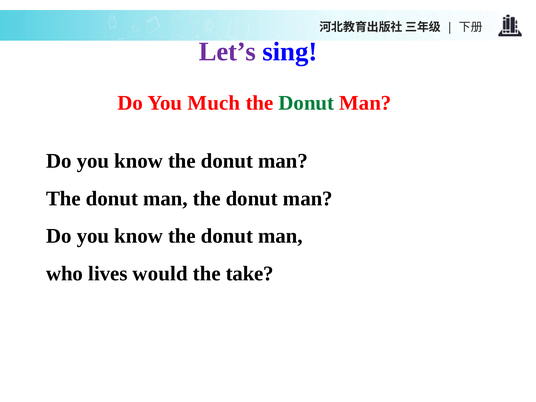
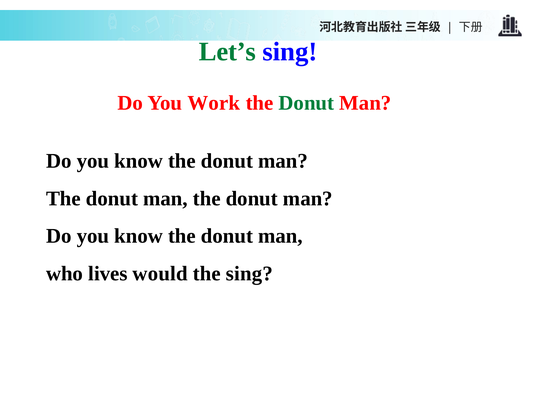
Let’s colour: purple -> green
Much: Much -> Work
the take: take -> sing
